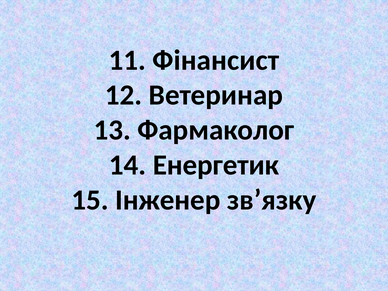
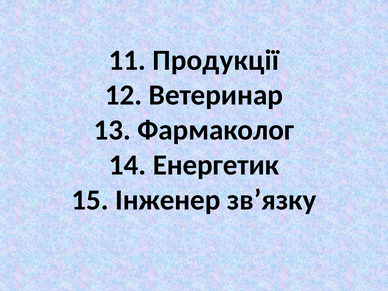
Фінансист: Фінансист -> Продукції
